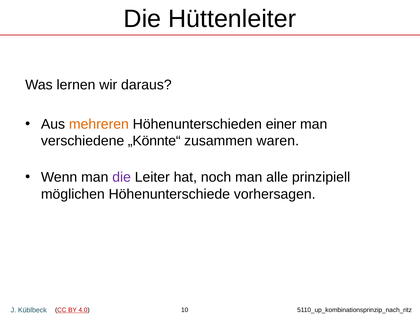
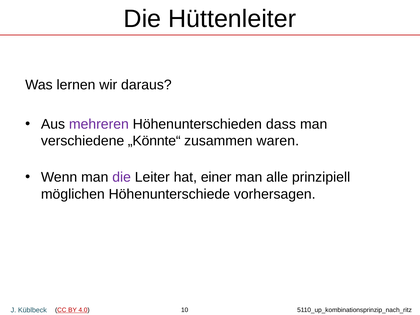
mehreren colour: orange -> purple
einer: einer -> dass
noch: noch -> einer
